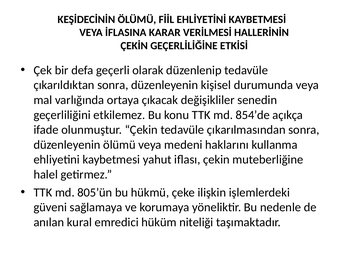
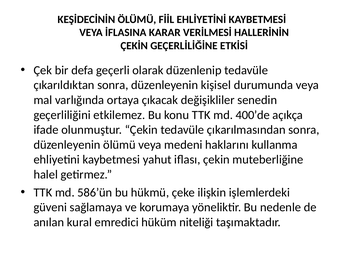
854’de: 854’de -> 400’de
805’ün: 805’ün -> 586’ün
